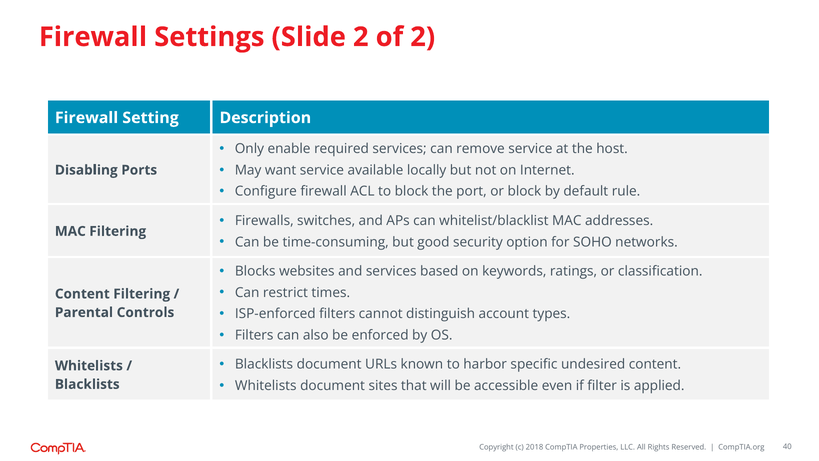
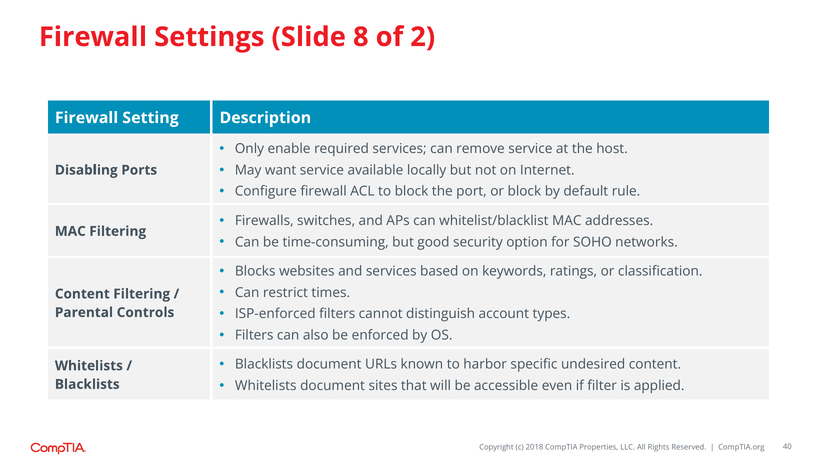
Slide 2: 2 -> 8
